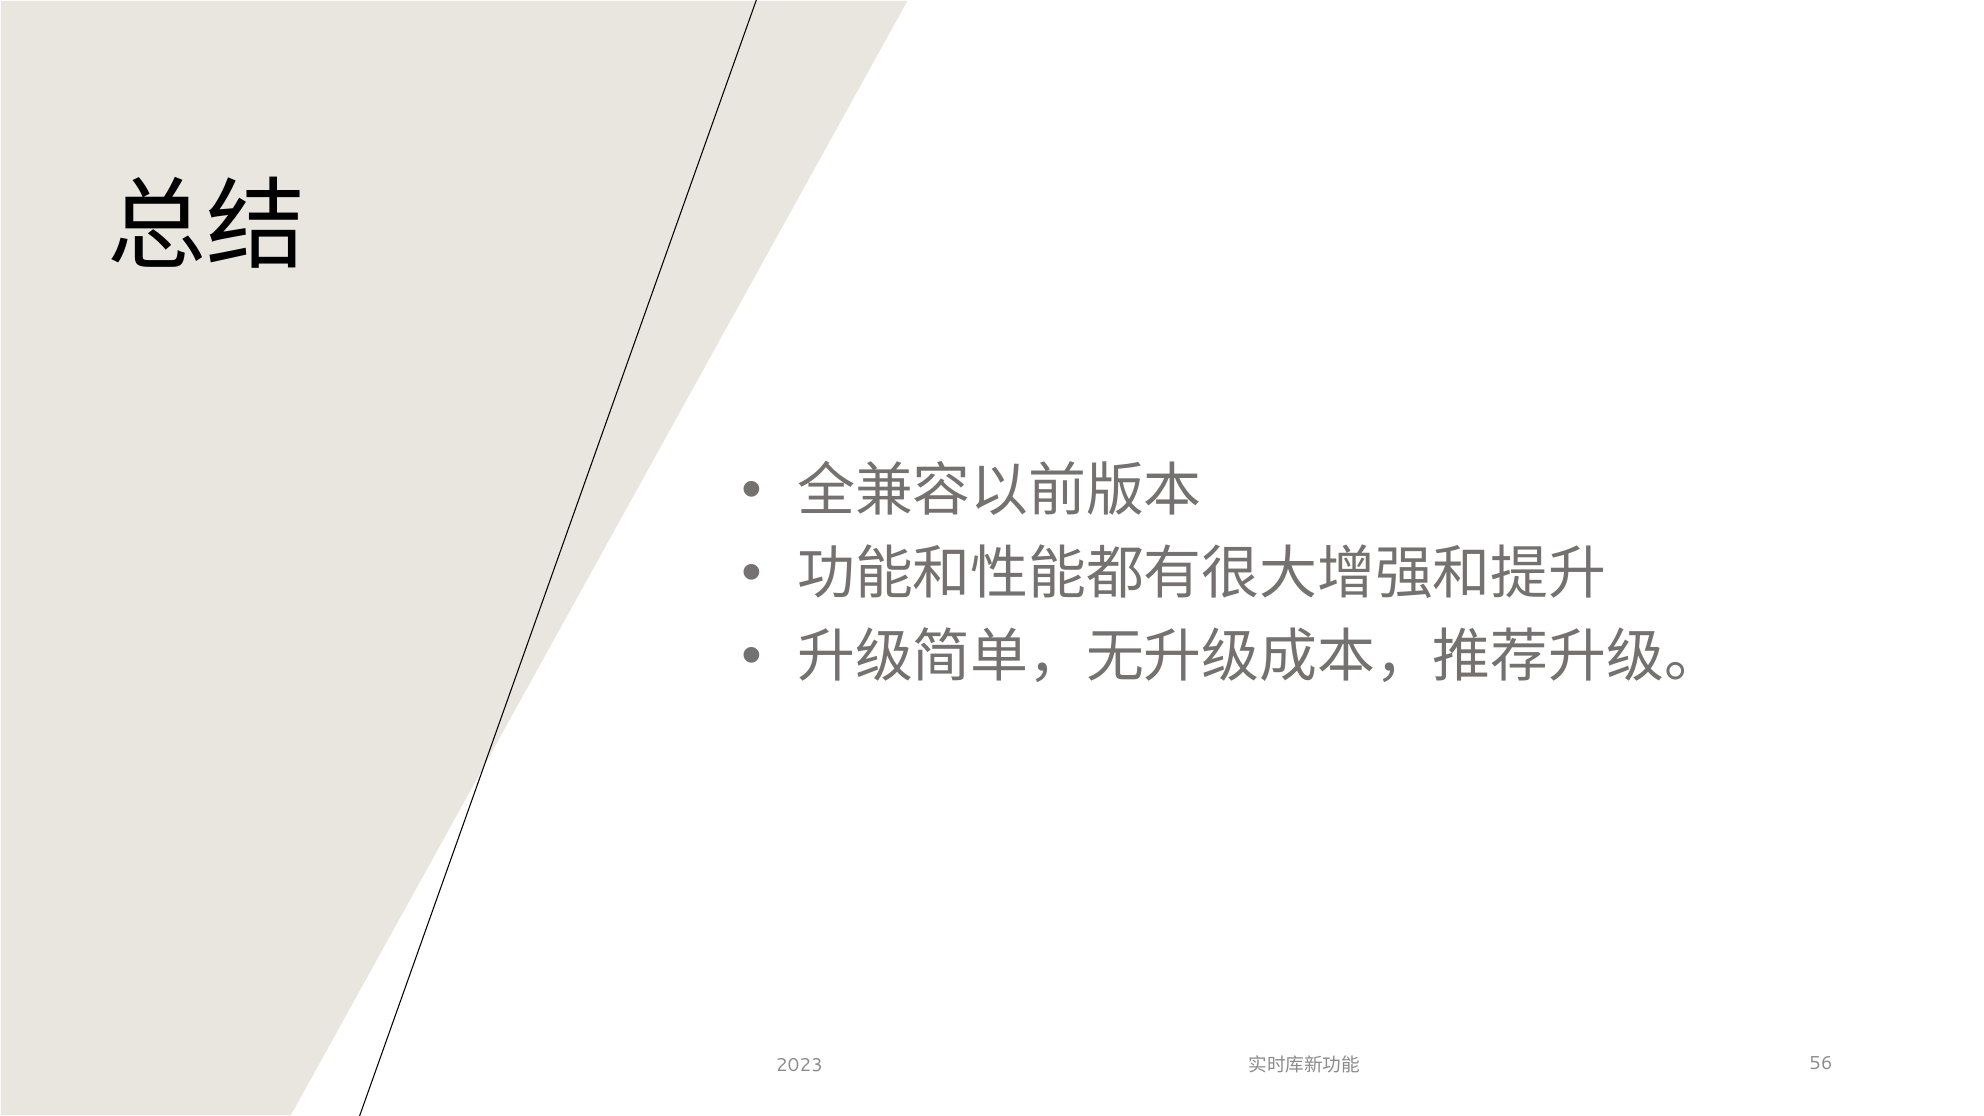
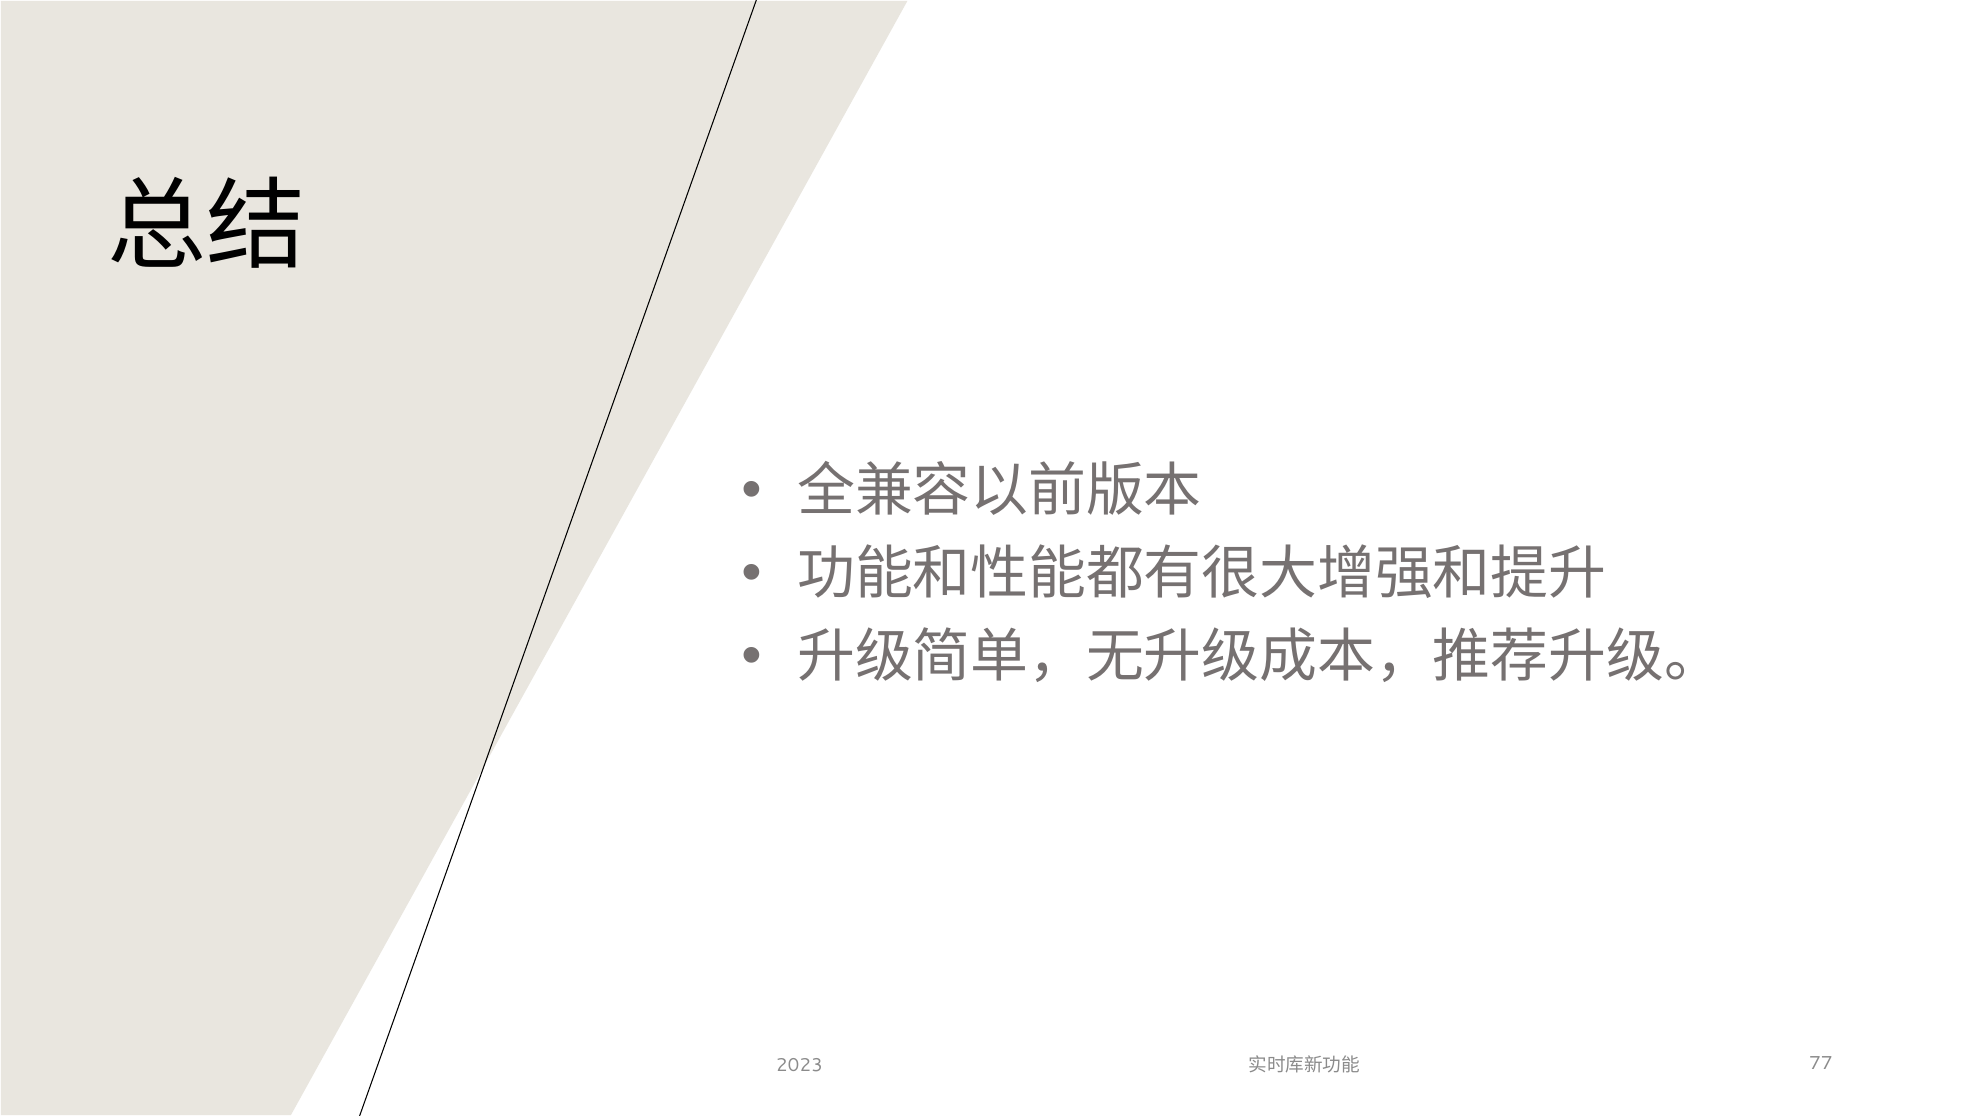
56: 56 -> 77
